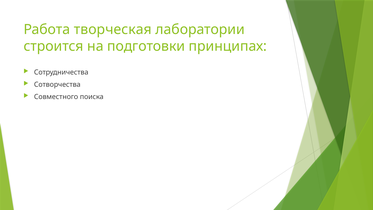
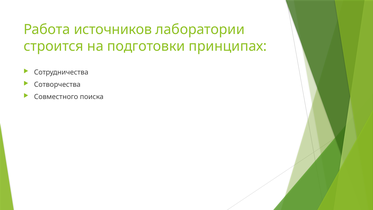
творческая: творческая -> источников
